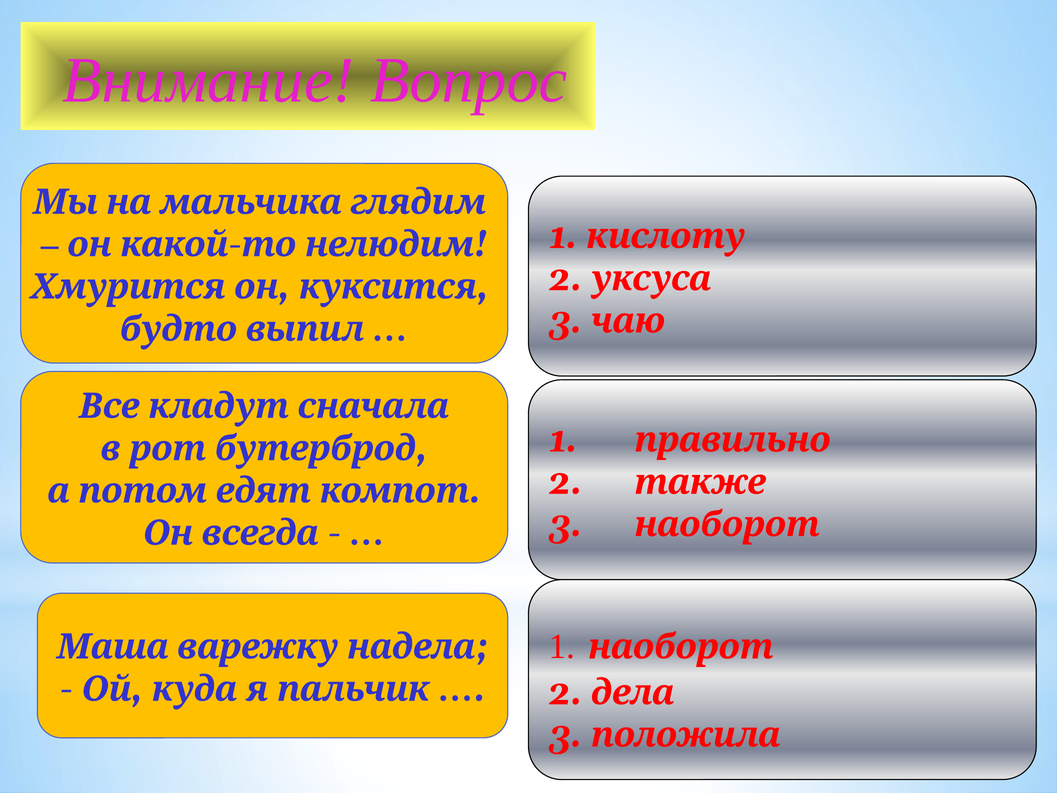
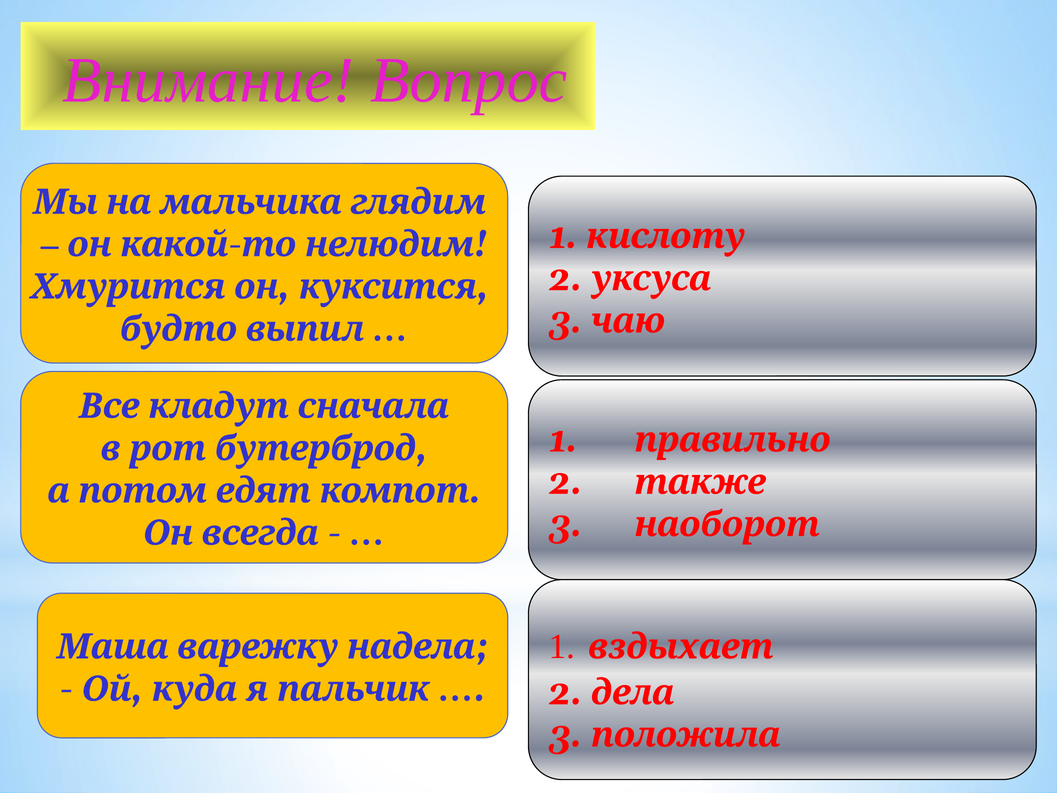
1 наоборот: наоборот -> вздыхает
